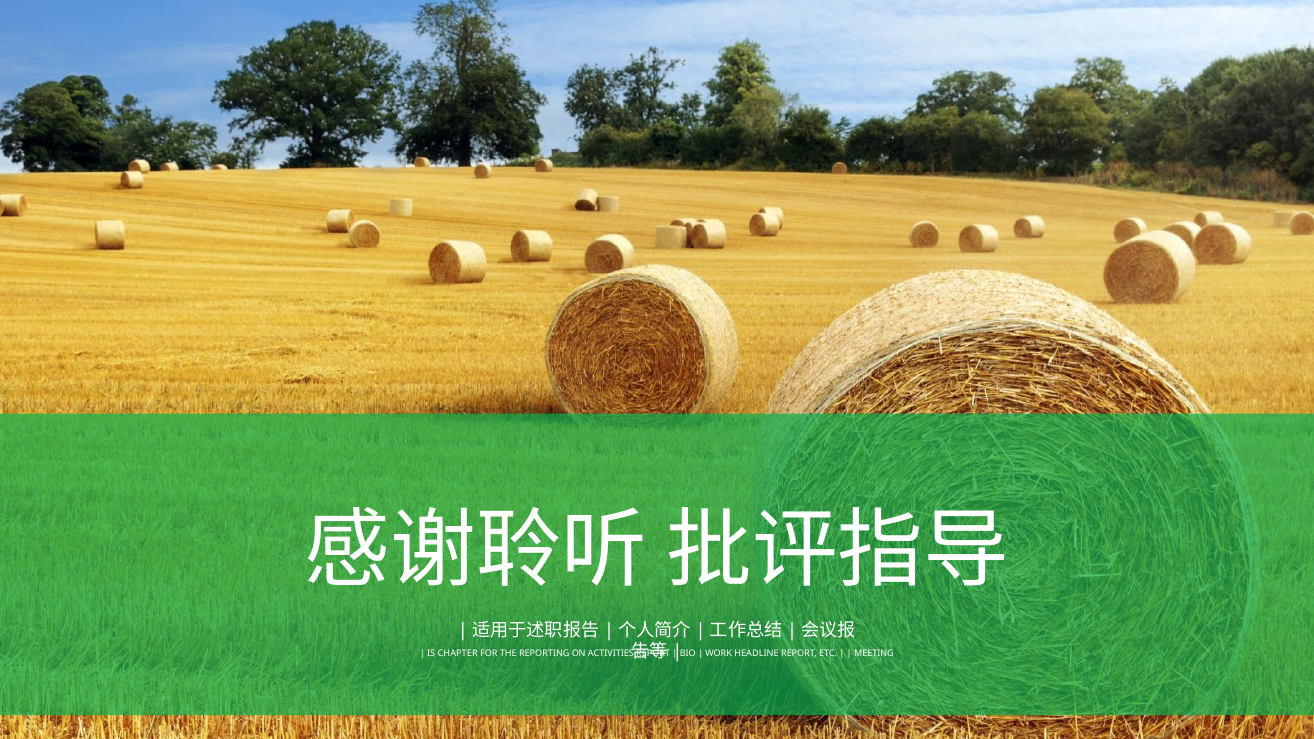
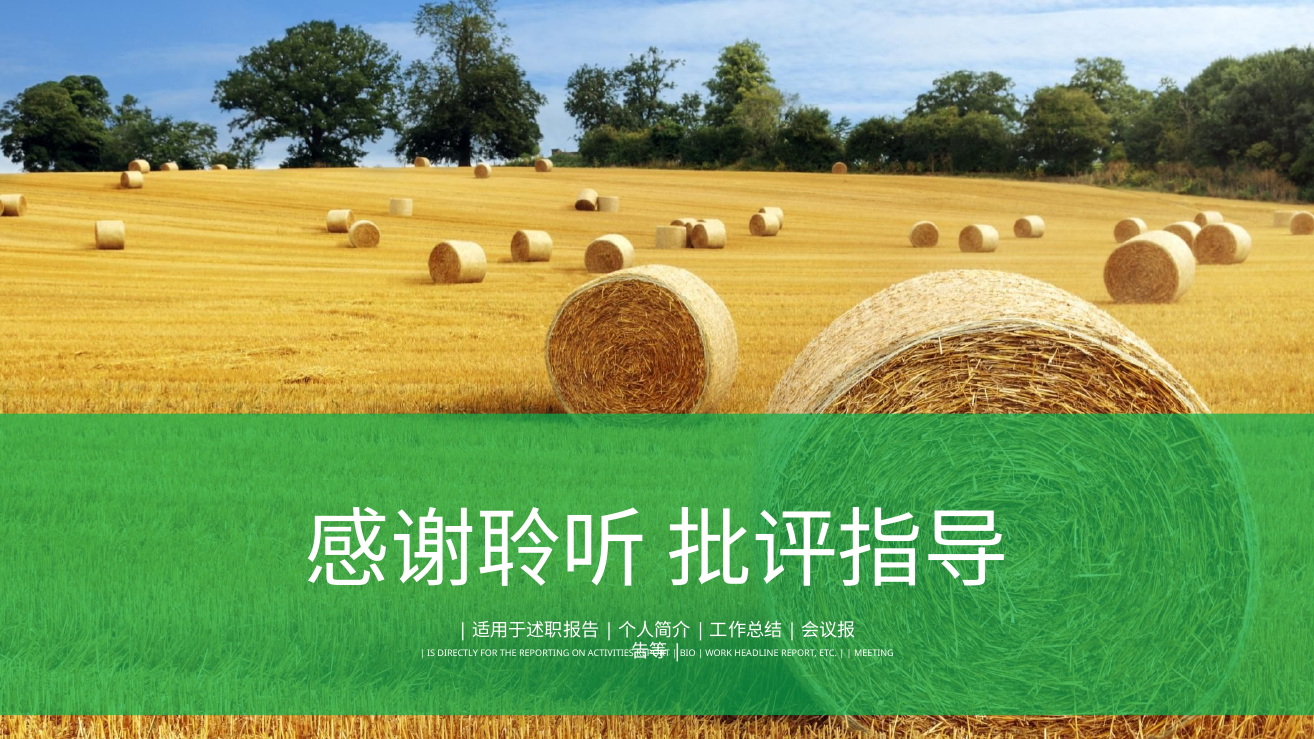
CHAPTER: CHAPTER -> DIRECTLY
